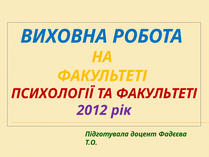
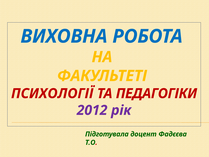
ТА ФАКУЛЬТЕТІ: ФАКУЛЬТЕТІ -> ПЕДАГОГІКИ
